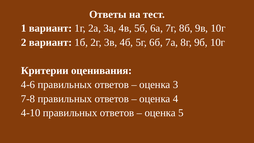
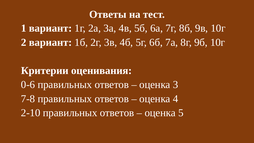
4-6: 4-6 -> 0-6
4-10: 4-10 -> 2-10
